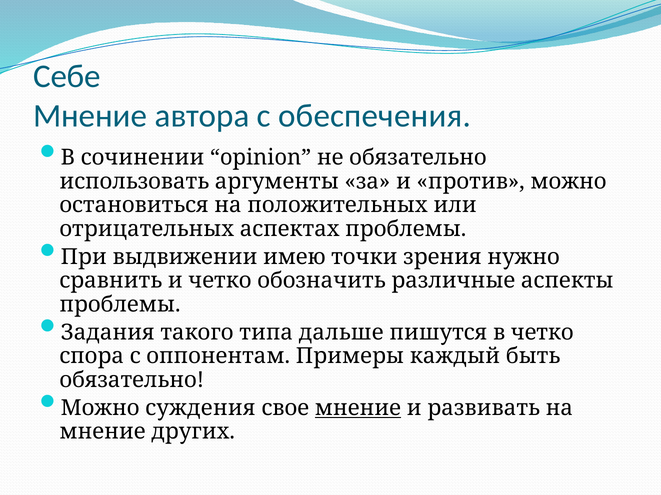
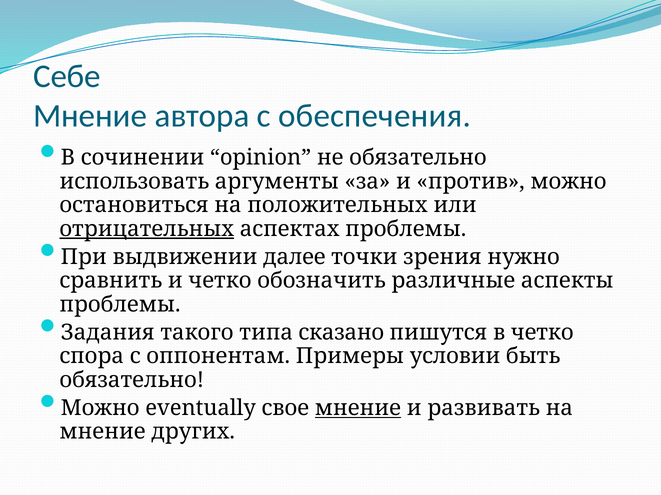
отрицательных underline: none -> present
имею: имею -> далее
дальше: дальше -> сказано
каждый: каждый -> условии
суждения: суждения -> eventually
